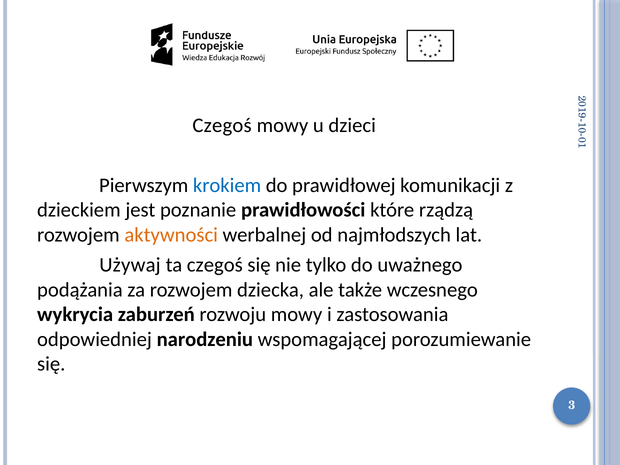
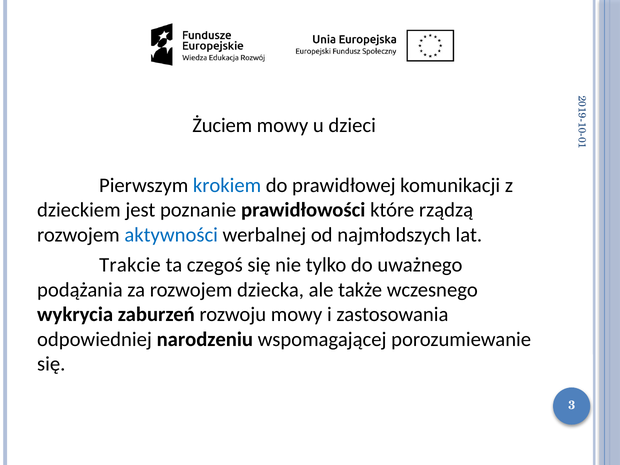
Czegoś at (222, 125): Czegoś -> Żuciem
aktywności colour: orange -> blue
Używaj: Używaj -> Trakcie
